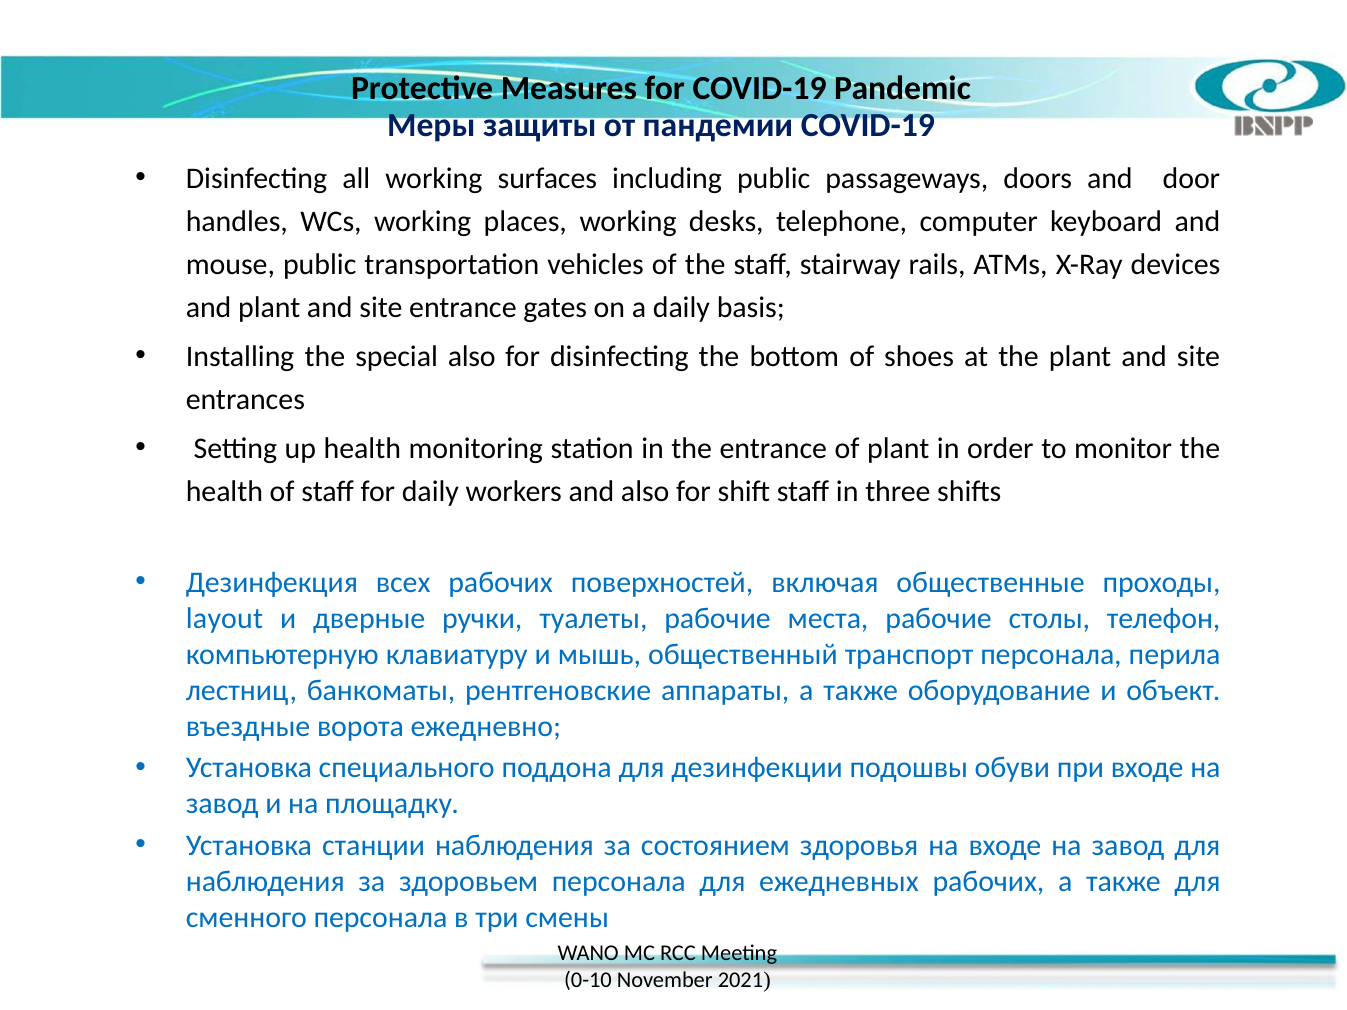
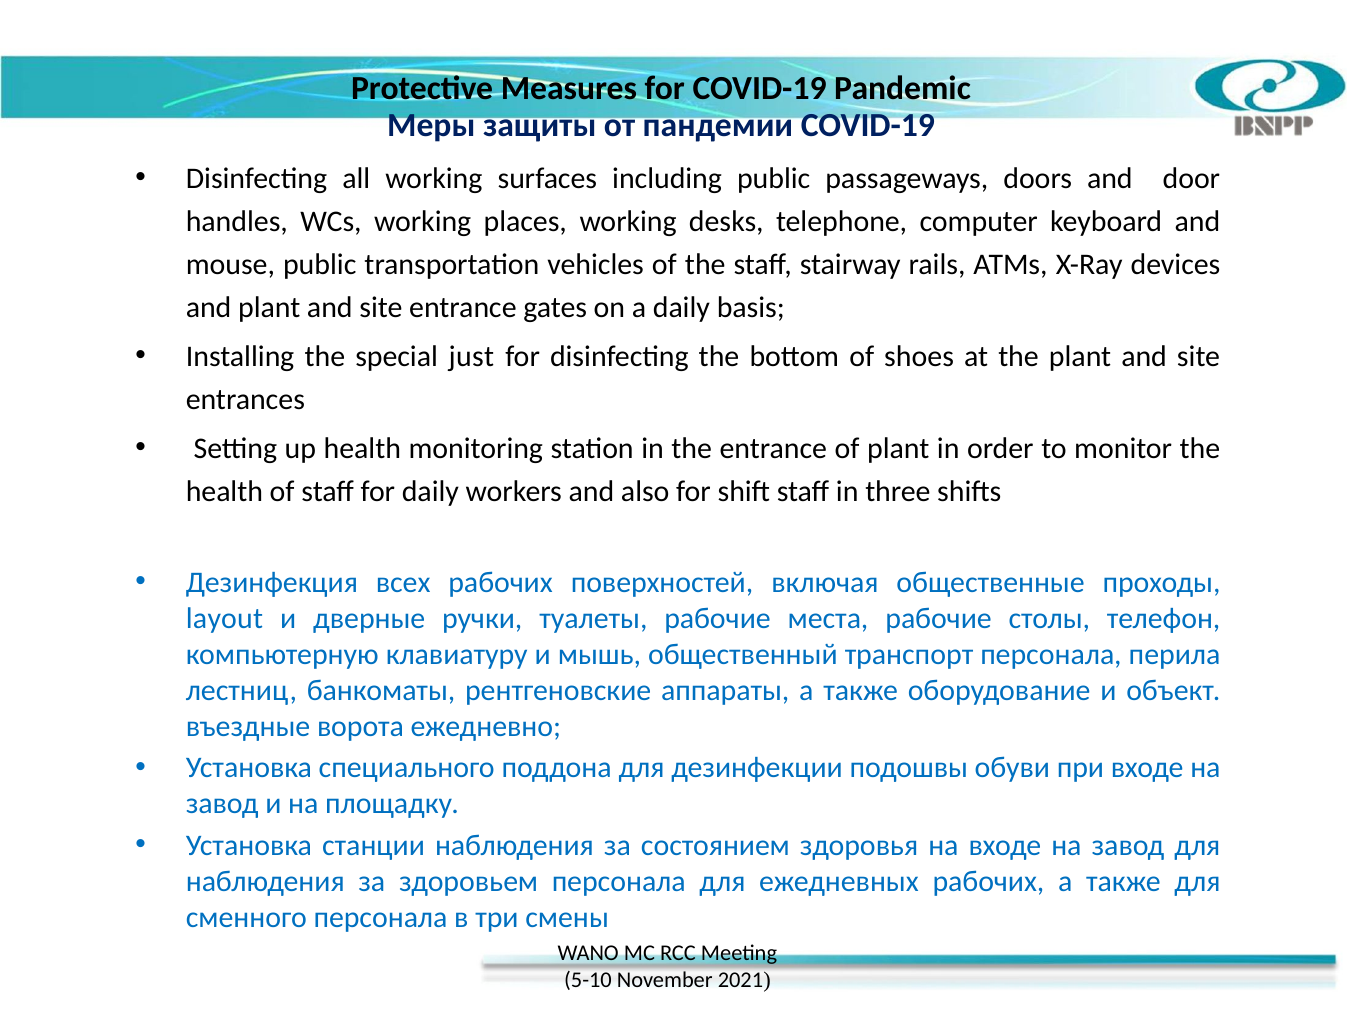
special also: also -> just
0-10: 0-10 -> 5-10
